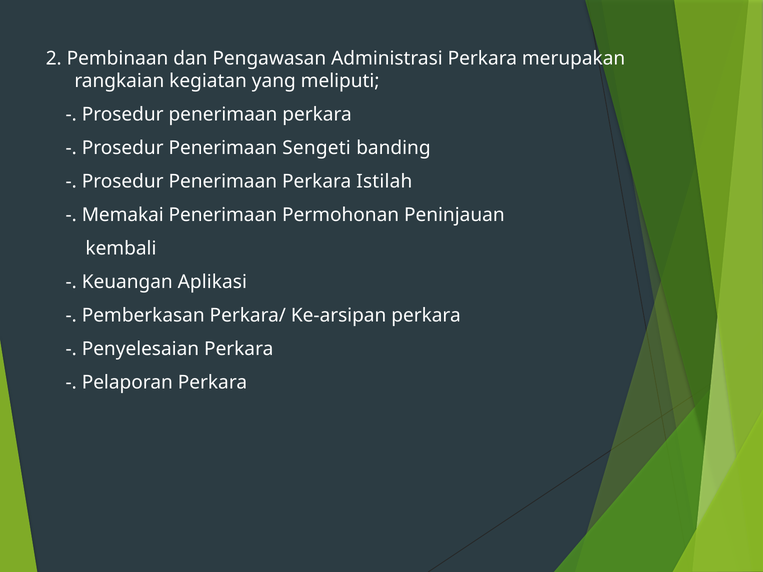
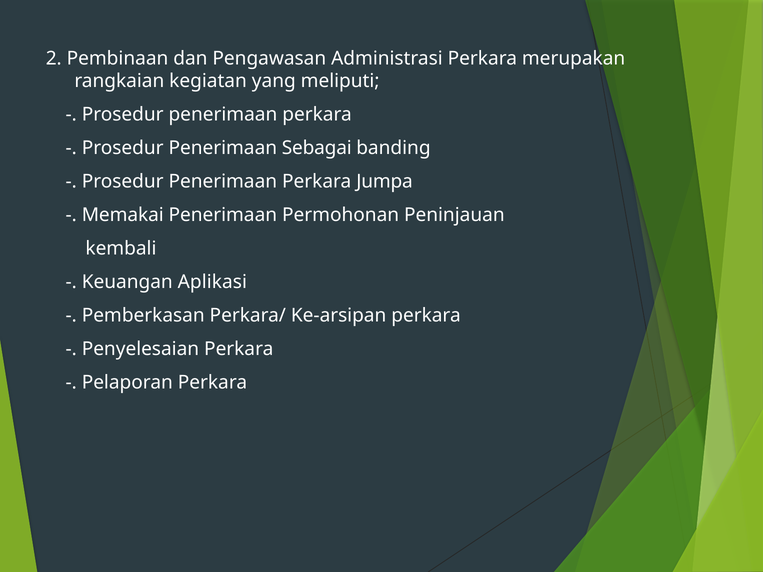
Sengeti: Sengeti -> Sebagai
Istilah: Istilah -> Jumpa
